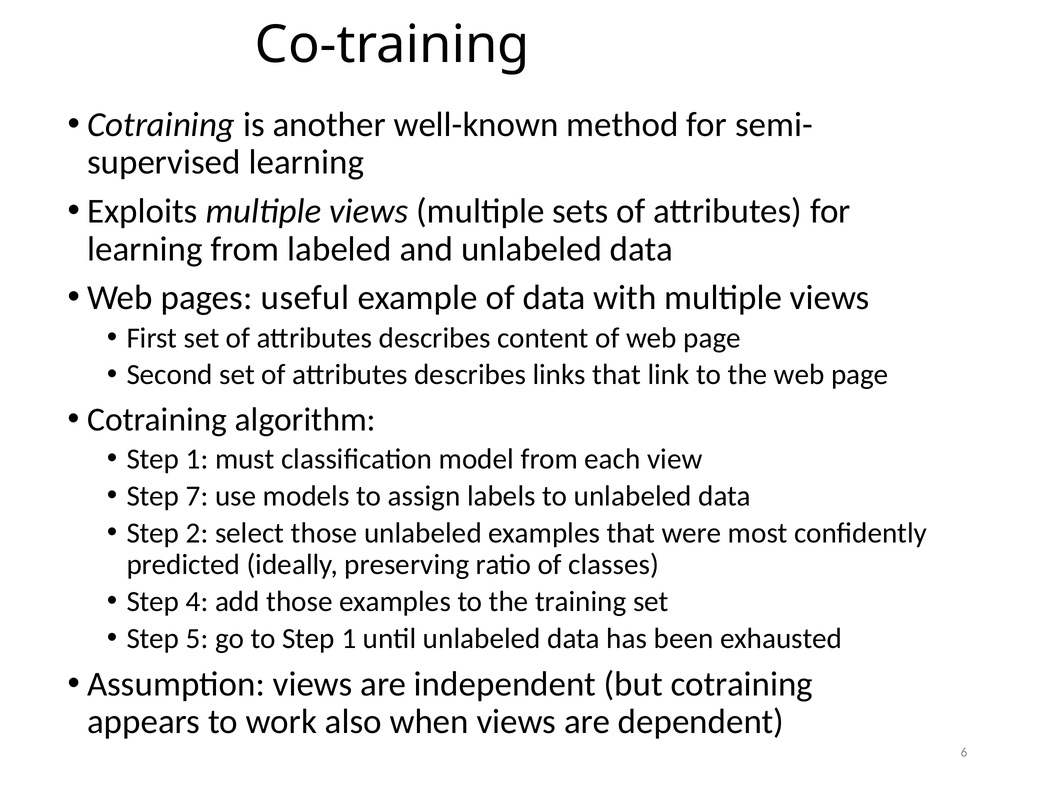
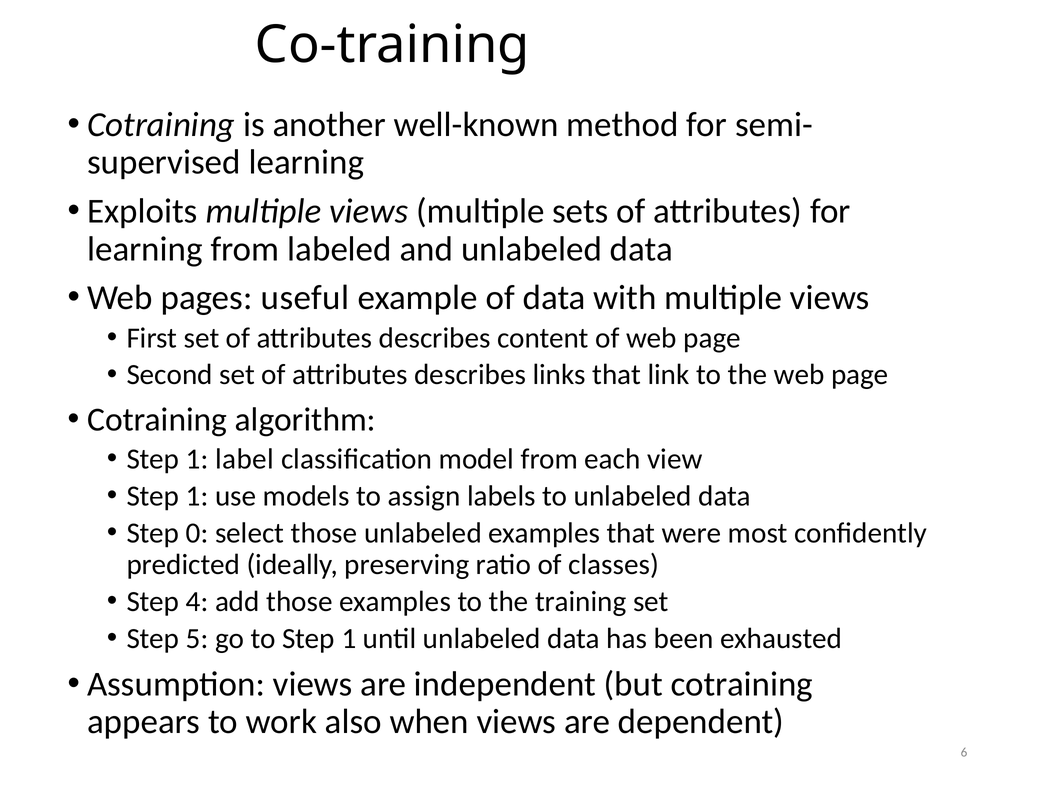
must: must -> label
7 at (197, 496): 7 -> 1
2: 2 -> 0
